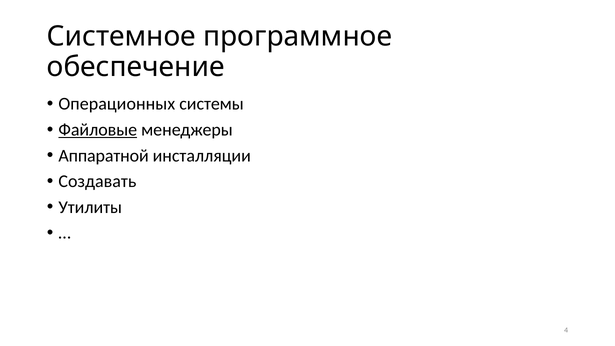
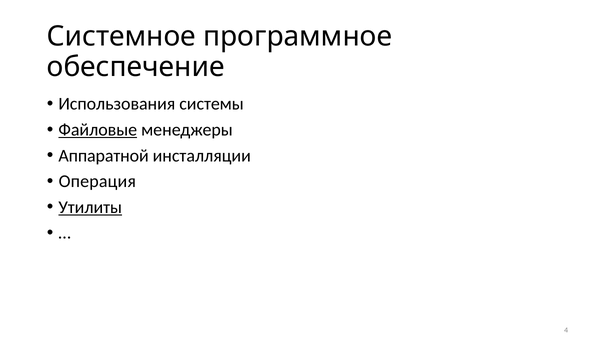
Операционных: Операционных -> Использования
Создавать: Создавать -> Операция
Утилиты underline: none -> present
